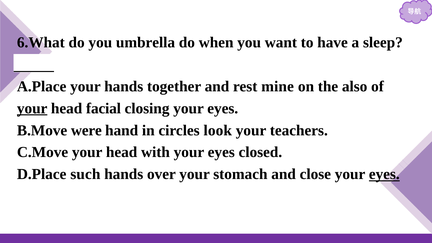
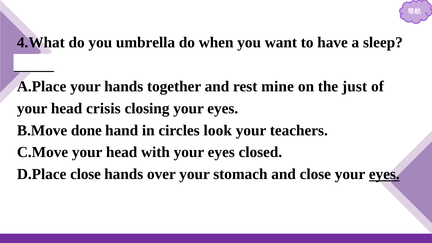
6.What: 6.What -> 4.What
also: also -> just
your at (32, 108) underline: present -> none
facial: facial -> crisis
were: were -> done
D.Place such: such -> close
